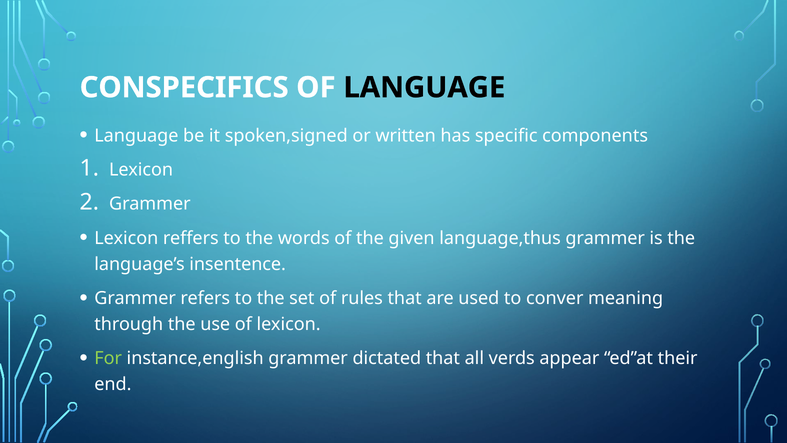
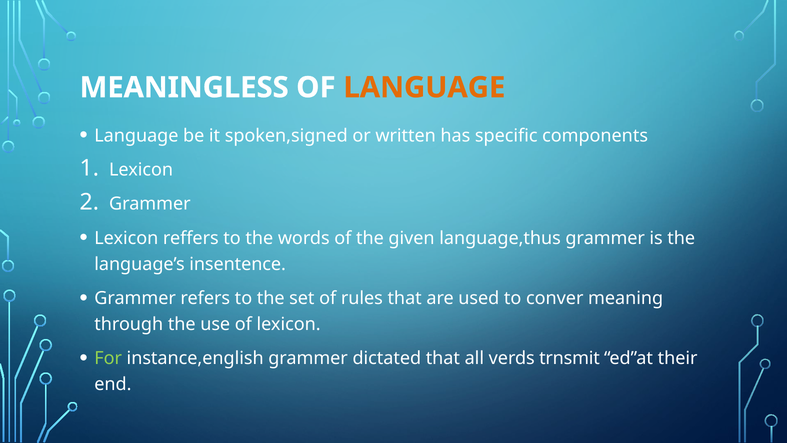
CONSPECIFICS: CONSPECIFICS -> MEANINGLESS
LANGUAGE at (424, 87) colour: black -> orange
appear: appear -> trnsmit
